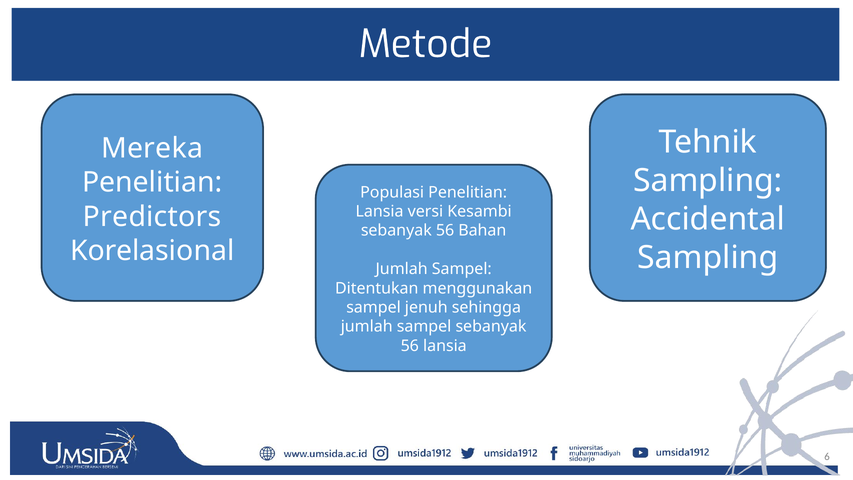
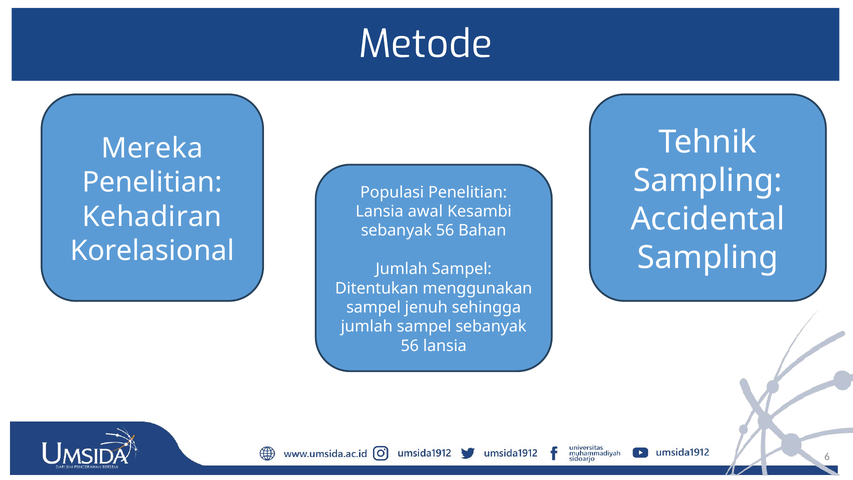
versi: versi -> awal
Predictors: Predictors -> Kehadiran
